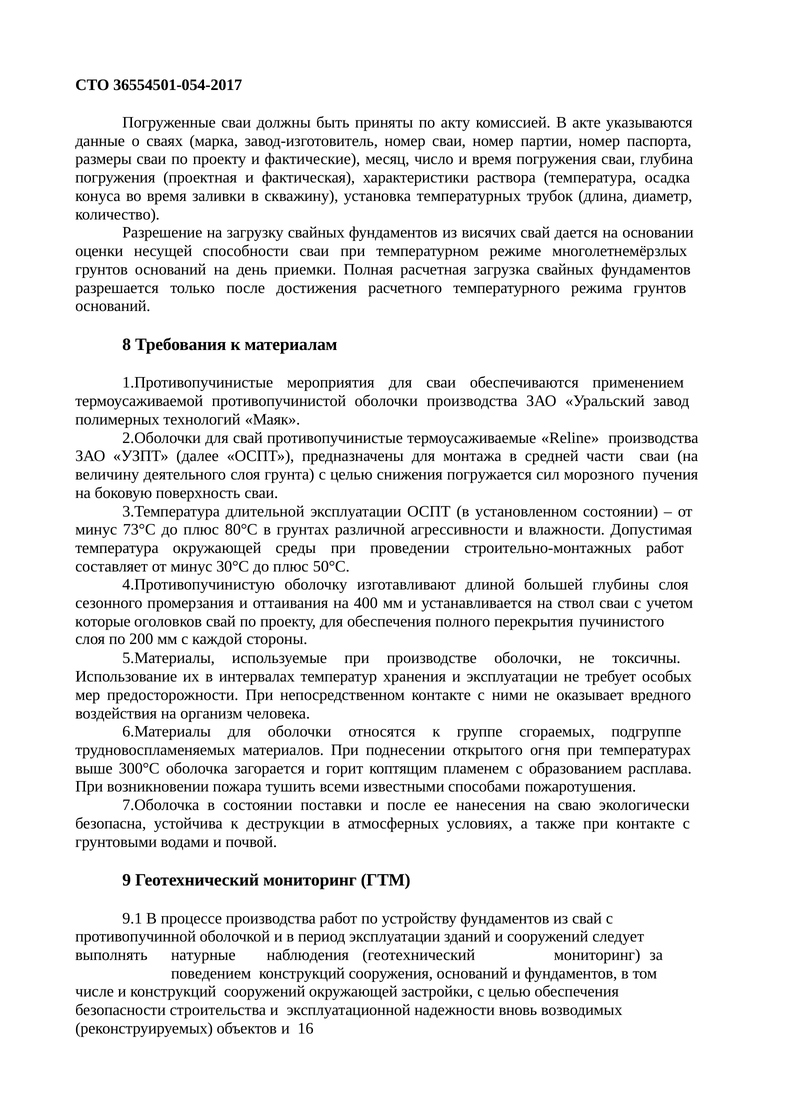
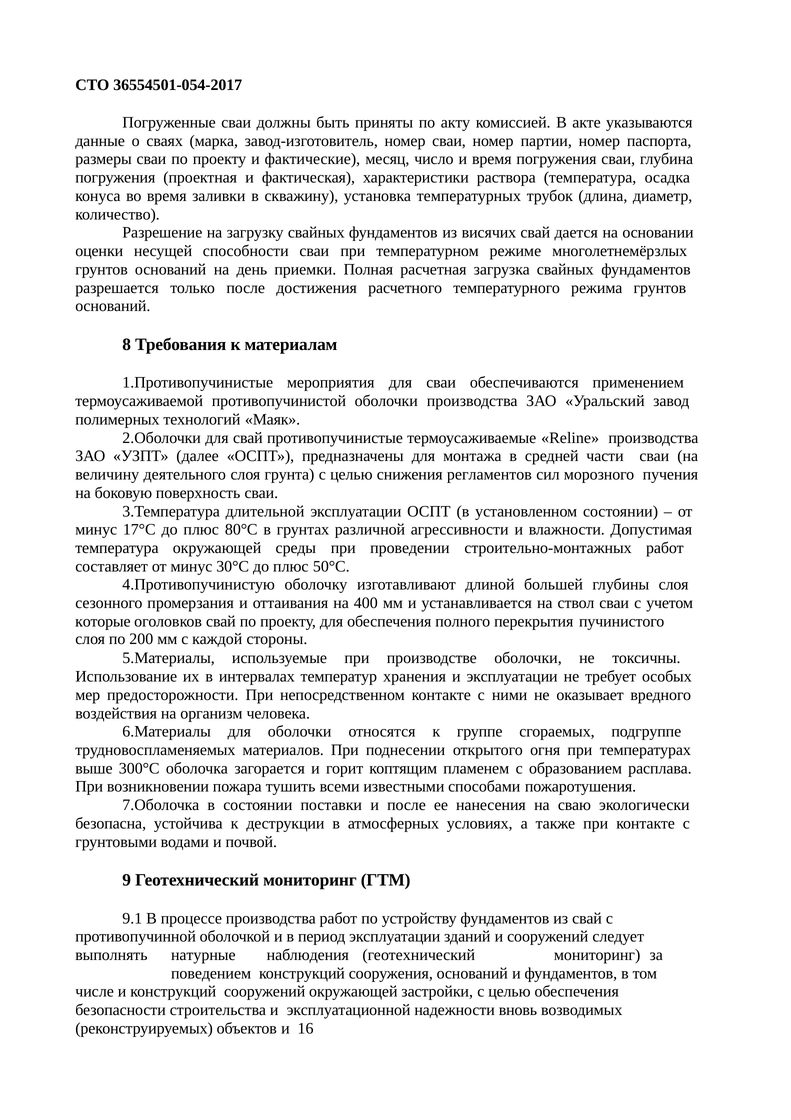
погружается: погружается -> регламентов
73°С: 73°С -> 17°С
